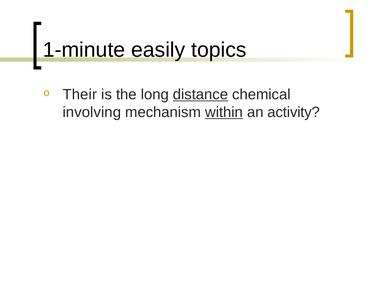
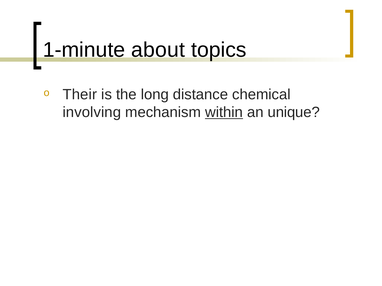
easily: easily -> about
distance underline: present -> none
activity: activity -> unique
